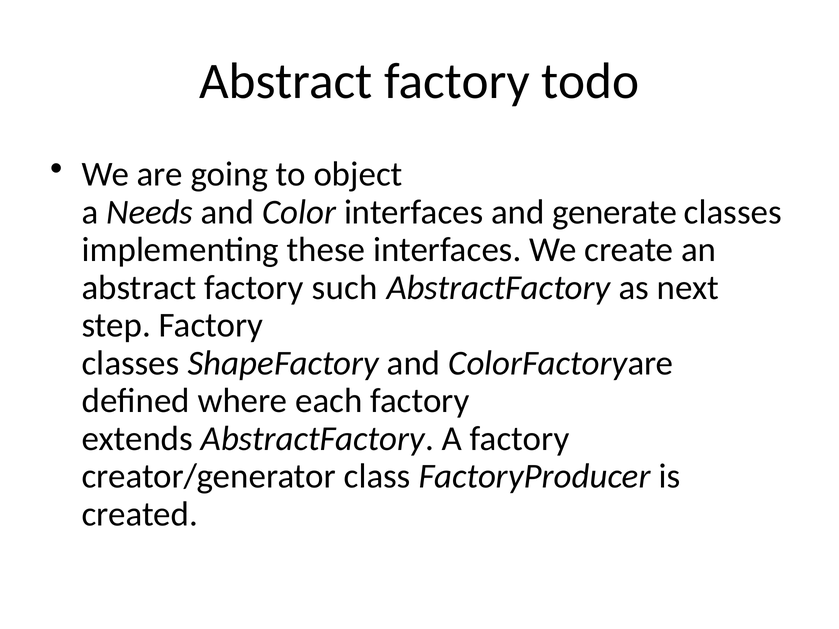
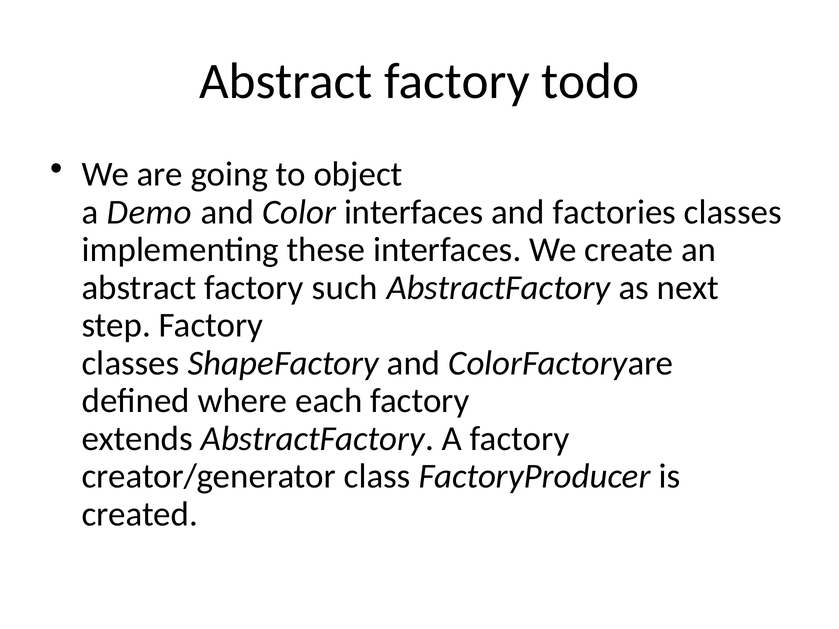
Needs: Needs -> Demo
generate: generate -> factories
